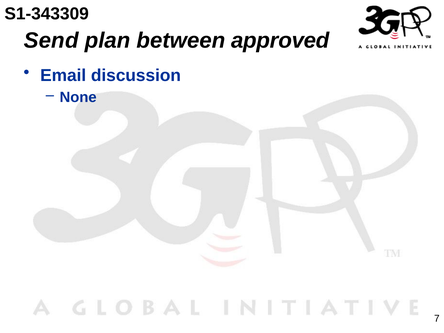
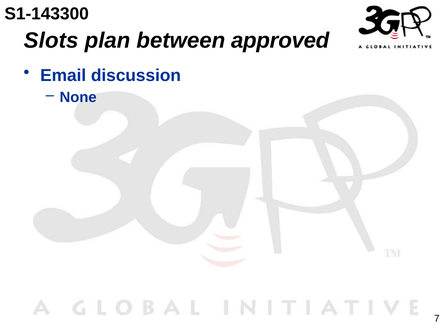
S1-343309: S1-343309 -> S1-143300
Send: Send -> Slots
